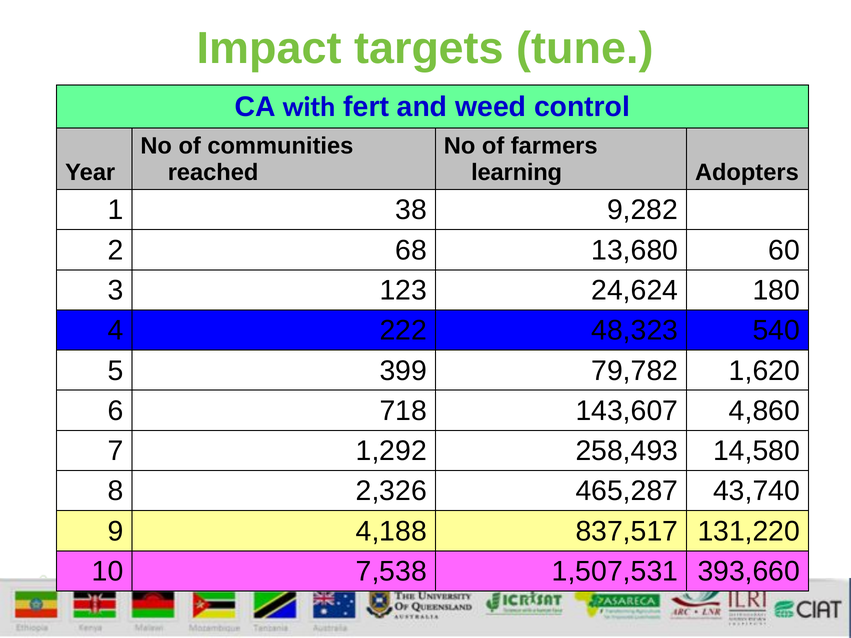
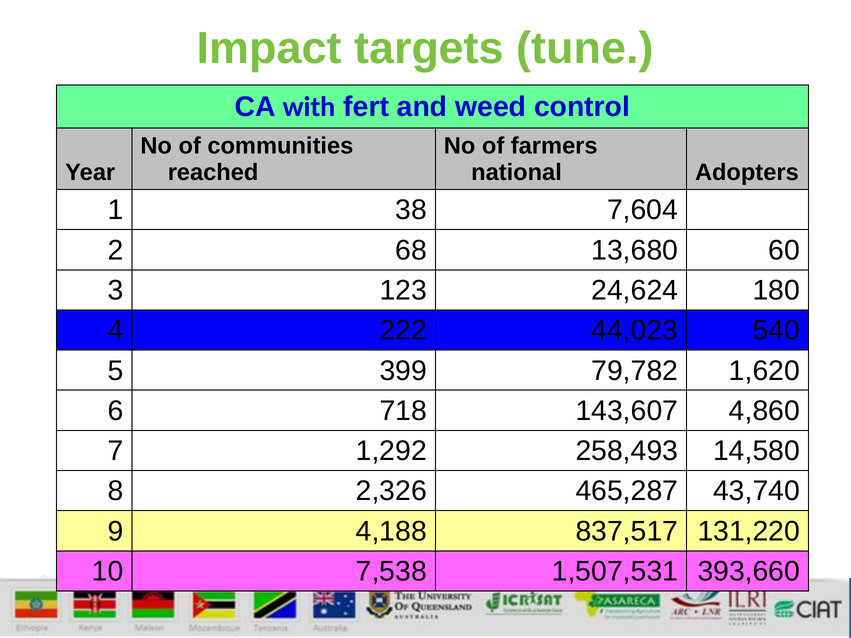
learning: learning -> national
9,282: 9,282 -> 7,604
48,323: 48,323 -> 44,023
